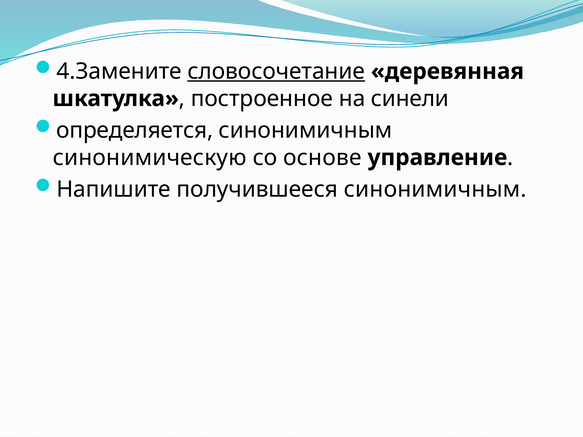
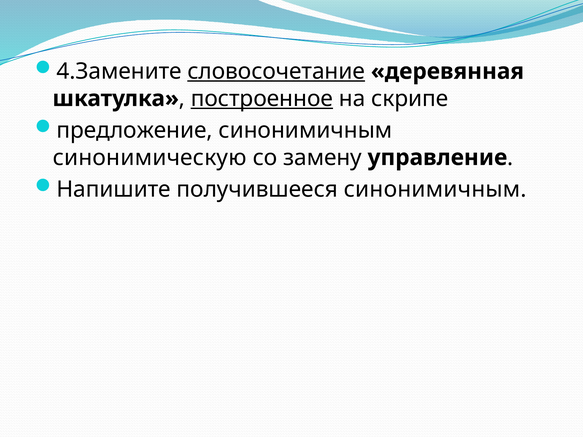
построенное underline: none -> present
синели: синели -> скрипе
определяется: определяется -> предложение
основе: основе -> замену
